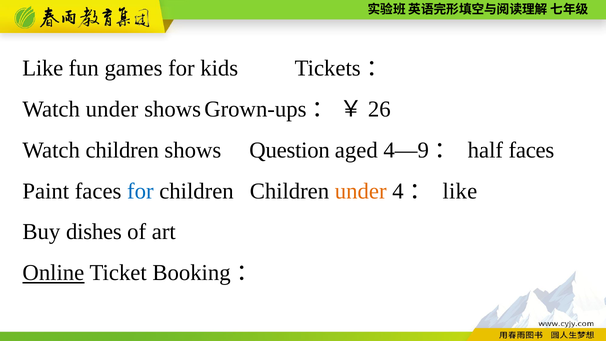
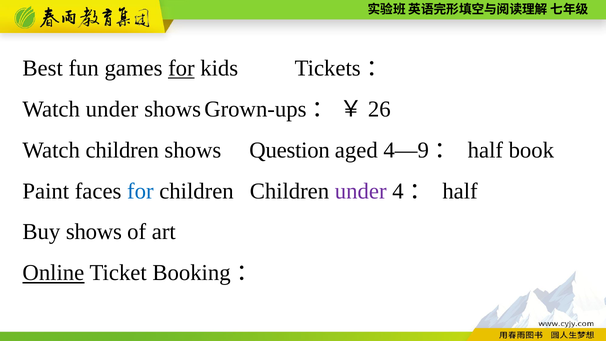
Like at (43, 68): Like -> Best
for at (181, 68) underline: none -> present
half faces: faces -> book
under at (361, 191) colour: orange -> purple
like at (460, 191): like -> half
Buy dishes: dishes -> shows
